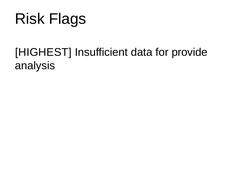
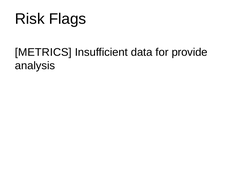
HIGHEST: HIGHEST -> METRICS
